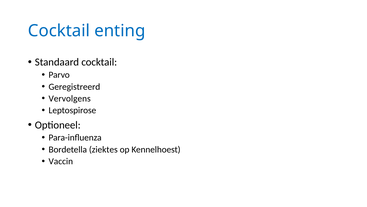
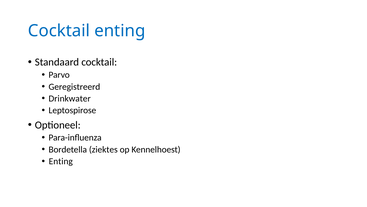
Vervolgens: Vervolgens -> Drinkwater
Vaccin at (61, 161): Vaccin -> Enting
